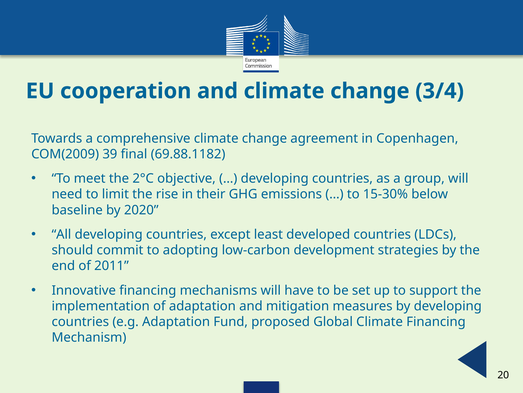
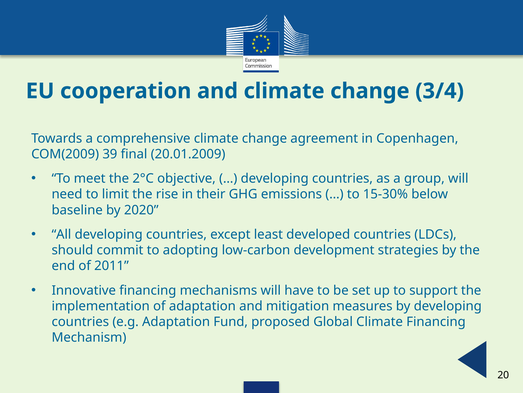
69.88.1182: 69.88.1182 -> 20.01.2009
